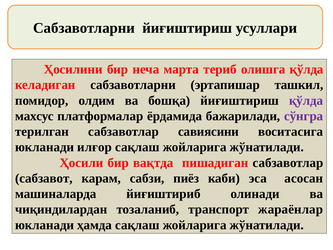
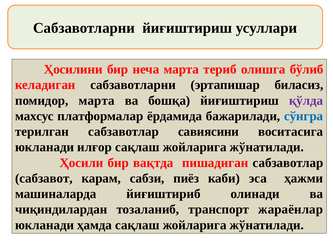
олишга қўлда: қўлда -> бўлиб
ташкил: ташкил -> биласиз
помидор олдим: олдим -> марта
сўнгра colour: purple -> blue
асосан: асосан -> ҳажми
